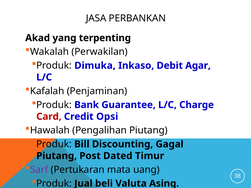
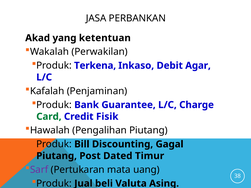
terpenting: terpenting -> ketentuan
Dimuka: Dimuka -> Terkena
Card colour: red -> green
Opsi: Opsi -> Fisik
